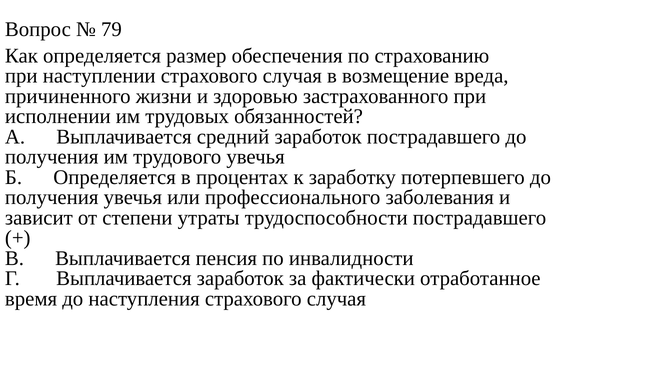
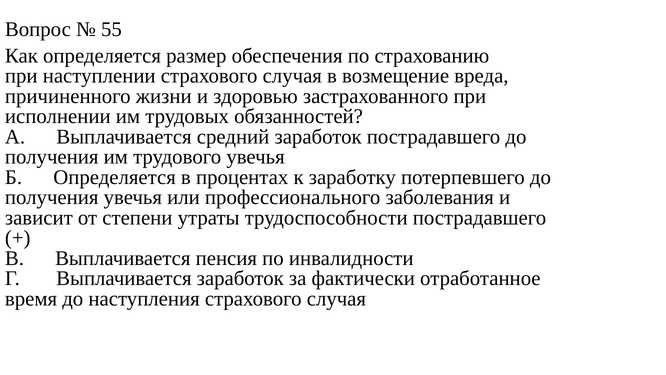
79: 79 -> 55
